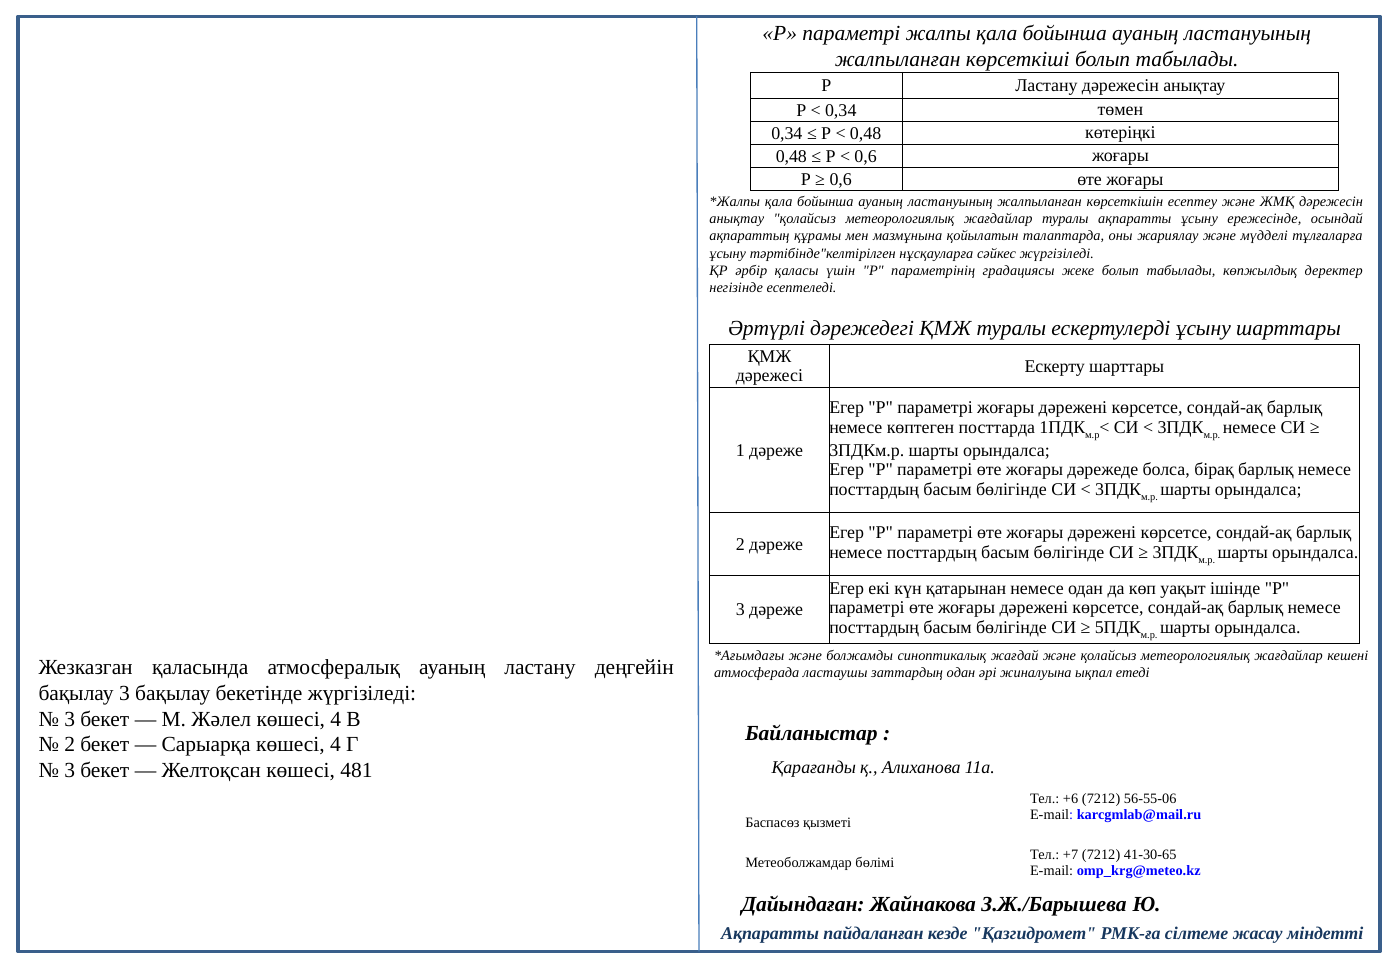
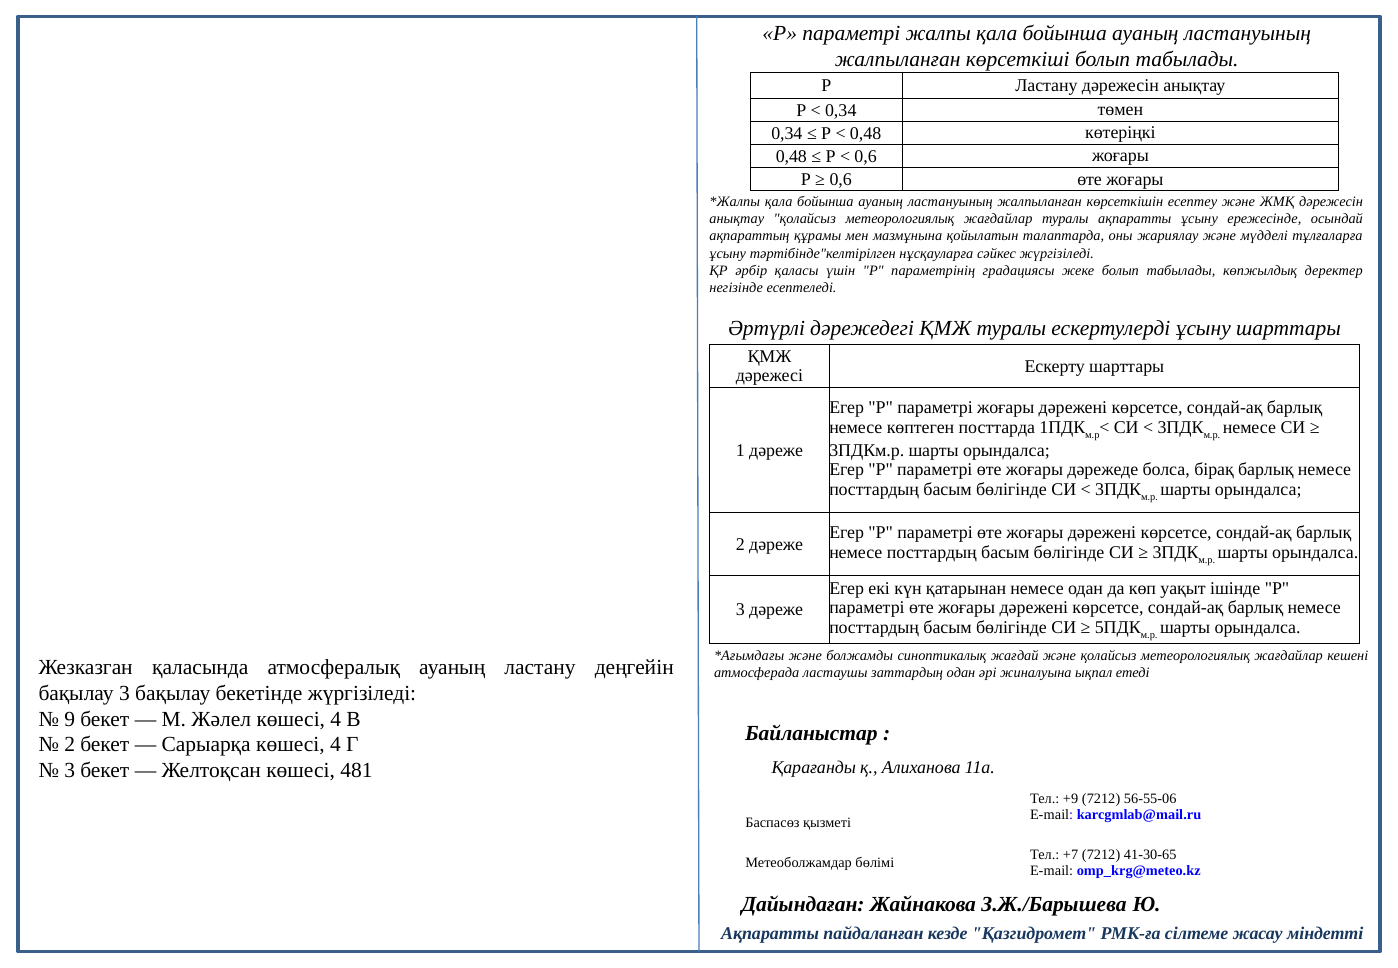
3 at (70, 719): 3 -> 9
+6: +6 -> +9
